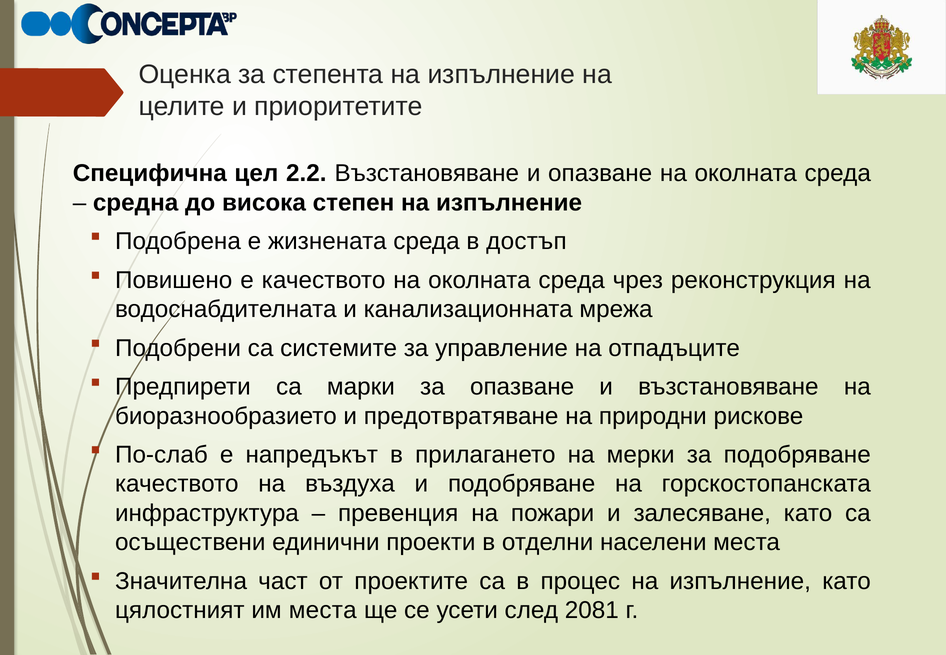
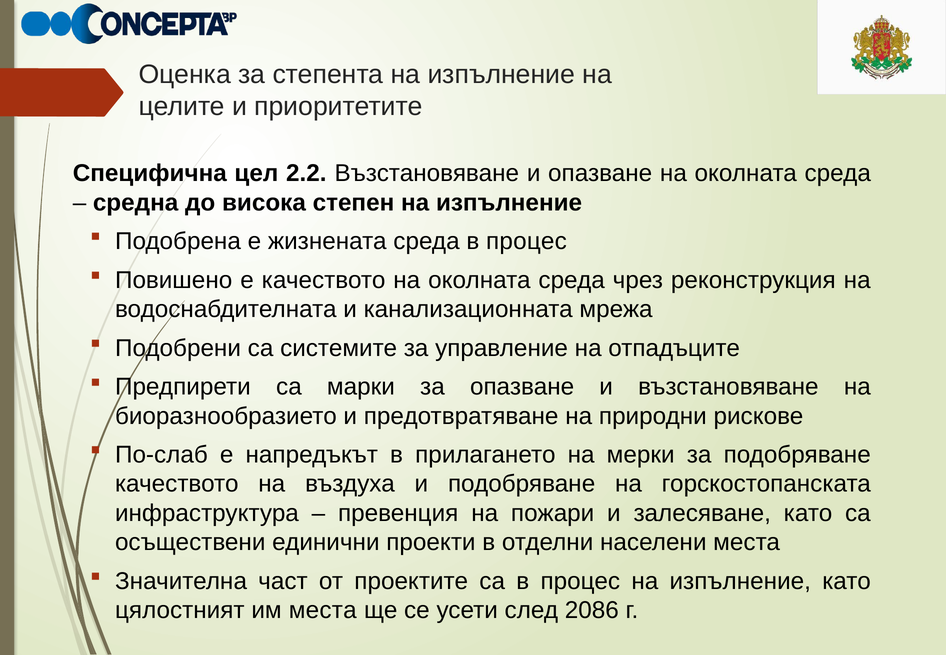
среда в достъп: достъп -> процес
2081: 2081 -> 2086
